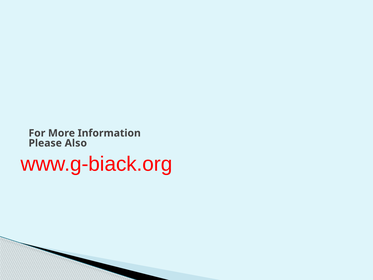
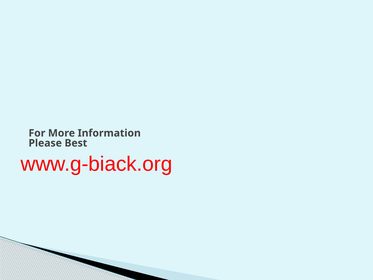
Also: Also -> Best
